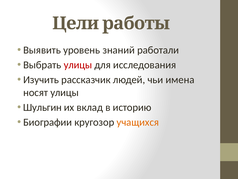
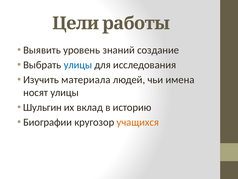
работали: работали -> создание
улицы at (78, 65) colour: red -> blue
рассказчик: рассказчик -> материала
